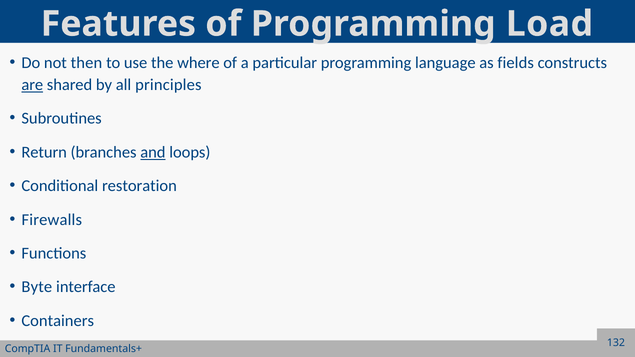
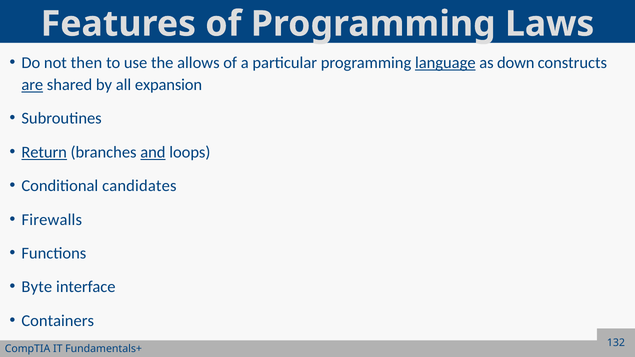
Load: Load -> Laws
where: where -> allows
language underline: none -> present
fields: fields -> down
principles: principles -> expansion
Return underline: none -> present
restoration: restoration -> candidates
